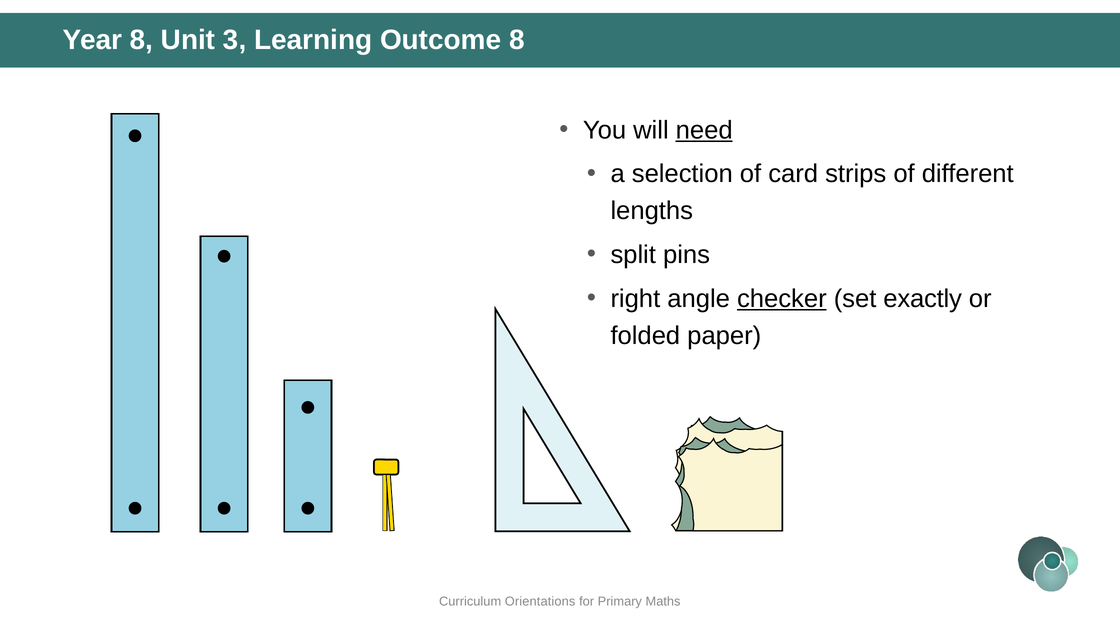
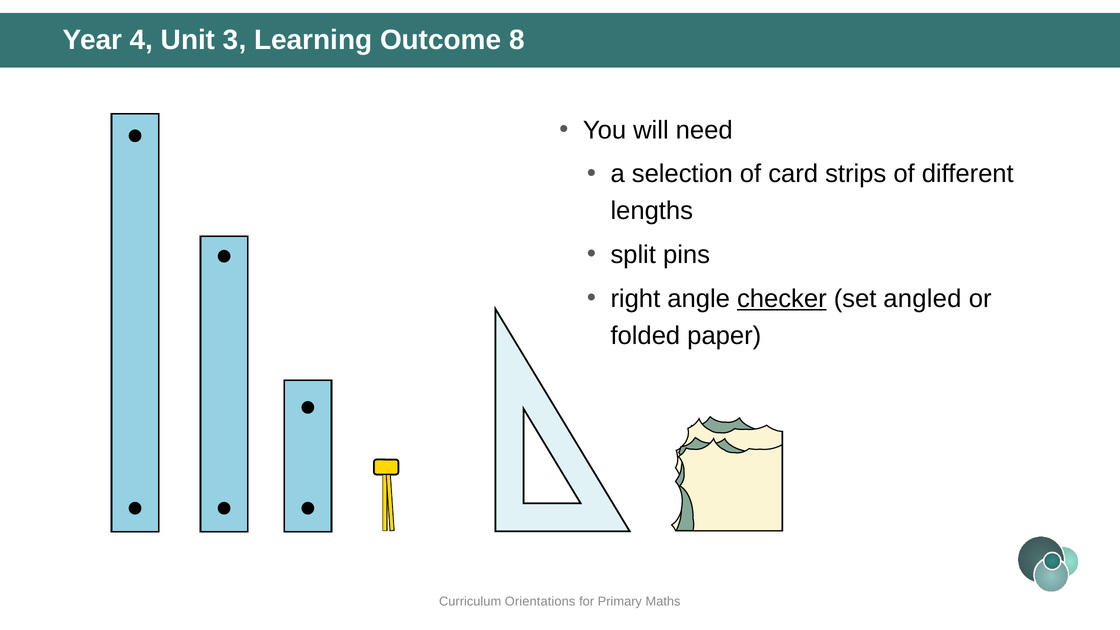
Year 8: 8 -> 4
need underline: present -> none
exactly: exactly -> angled
